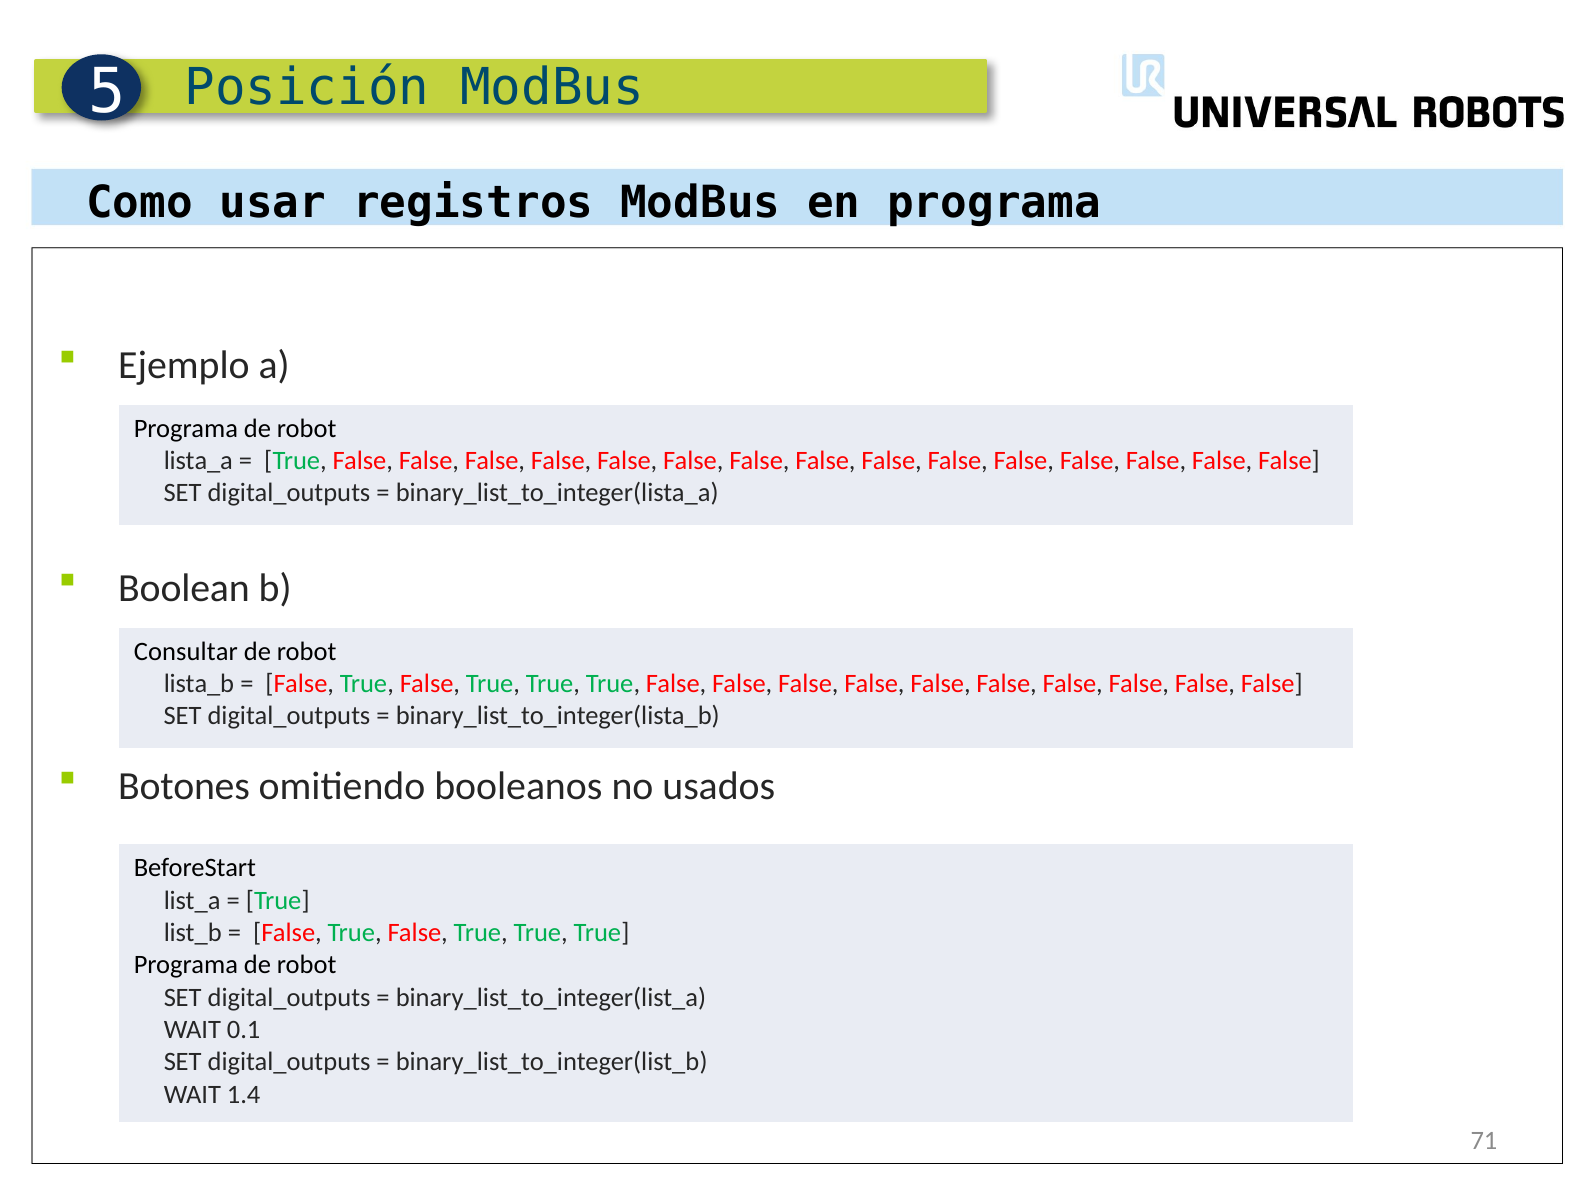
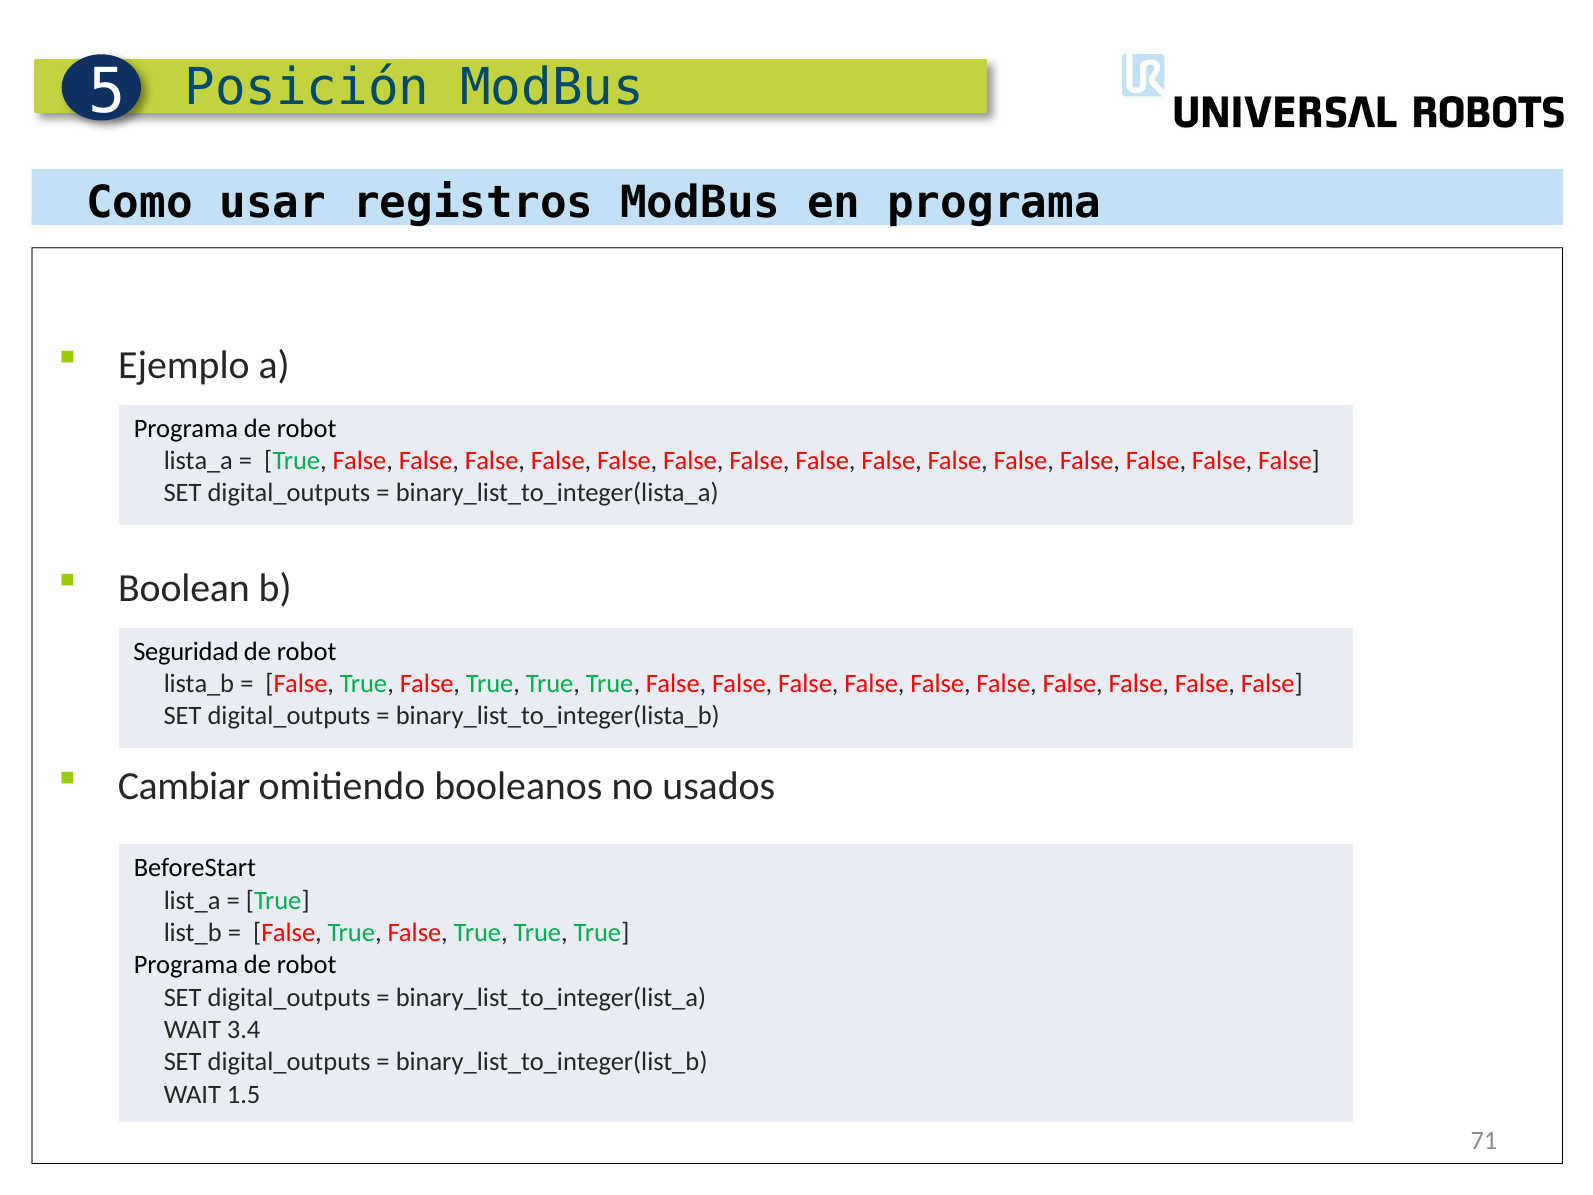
Consultar: Consultar -> Seguridad
Botones: Botones -> Cambiar
0.1: 0.1 -> 3.4
1.4: 1.4 -> 1.5
